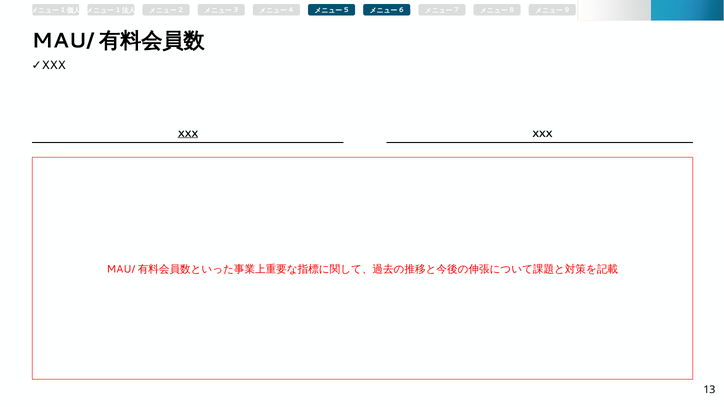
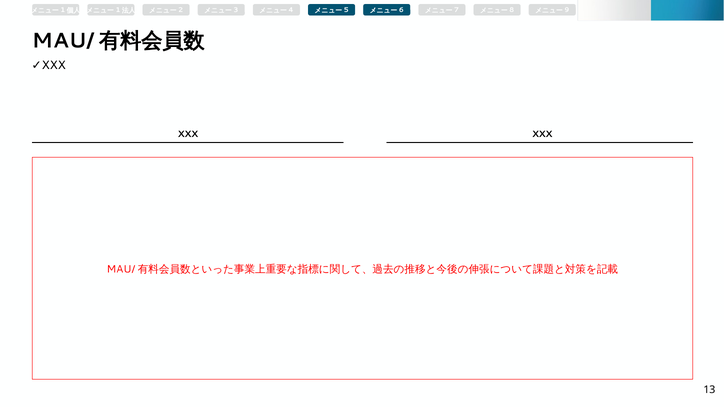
XXX at (188, 134) underline: present -> none
